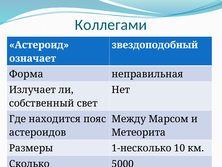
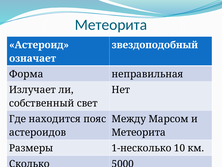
Коллегами at (111, 25): Коллегами -> Метеорита
